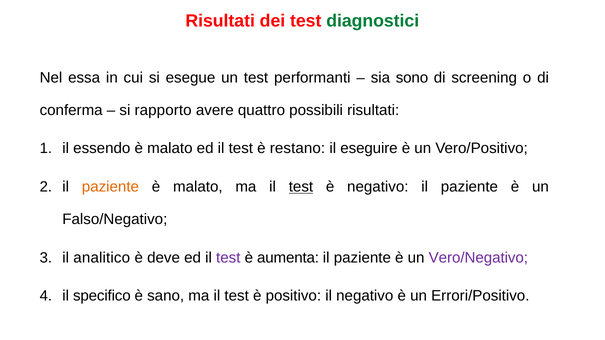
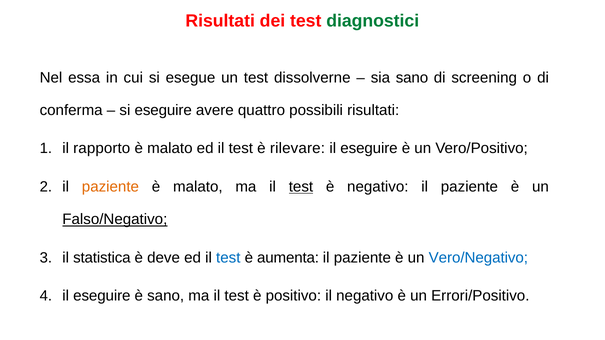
performanti: performanti -> dissolverne
sia sono: sono -> sano
si rapporto: rapporto -> eseguire
essendo: essendo -> rapporto
restano: restano -> rilevare
Falso/Negativo underline: none -> present
analitico: analitico -> statistica
test at (228, 258) colour: purple -> blue
Vero/Negativo colour: purple -> blue
specifico at (102, 296): specifico -> eseguire
